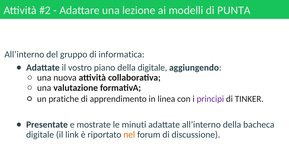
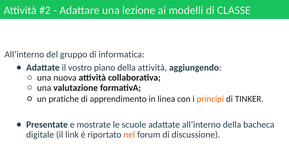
PUNTA: PUNTA -> CLASSE
della digitale: digitale -> attività
principi colour: purple -> orange
minuti: minuti -> scuole
